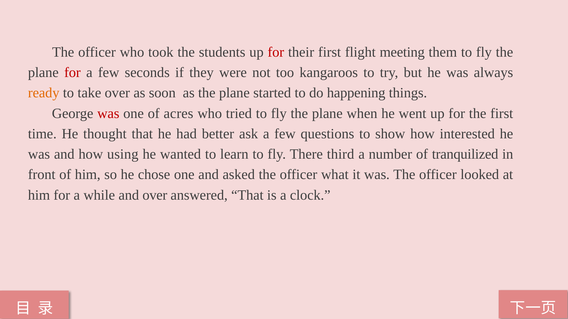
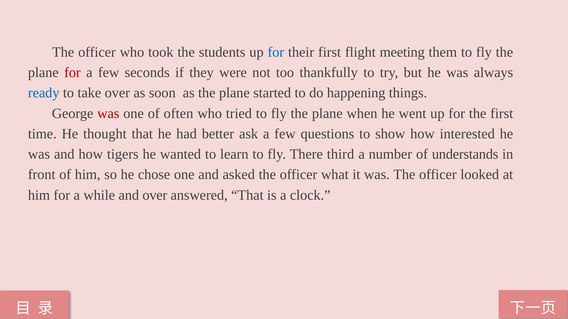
for at (276, 52) colour: red -> blue
kangaroos: kangaroos -> thankfully
ready colour: orange -> blue
acres: acres -> often
using: using -> tigers
tranquilized: tranquilized -> understands
